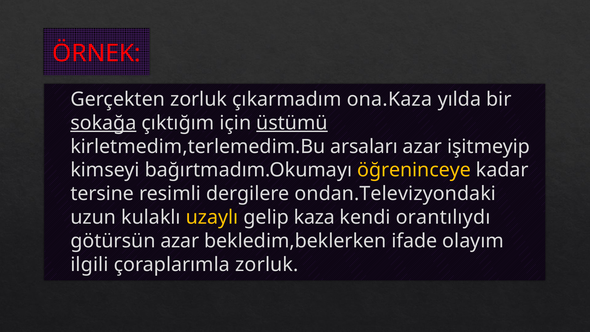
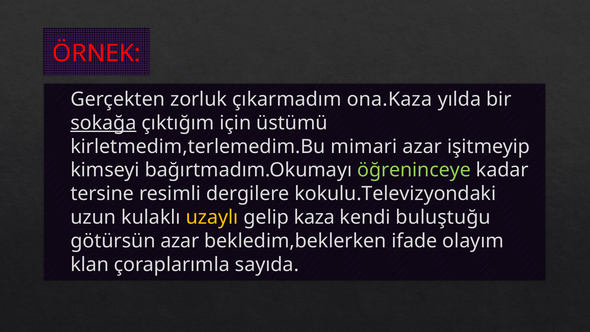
üstümü underline: present -> none
arsaları: arsaları -> mimari
öğreninceye colour: yellow -> light green
ondan.Televizyondaki: ondan.Televizyondaki -> kokulu.Televizyondaki
orantılıydı: orantılıydı -> buluştuğu
ilgili: ilgili -> klan
çoraplarımla zorluk: zorluk -> sayıda
